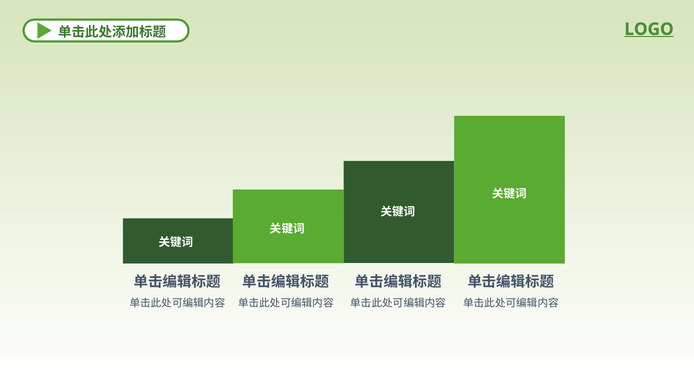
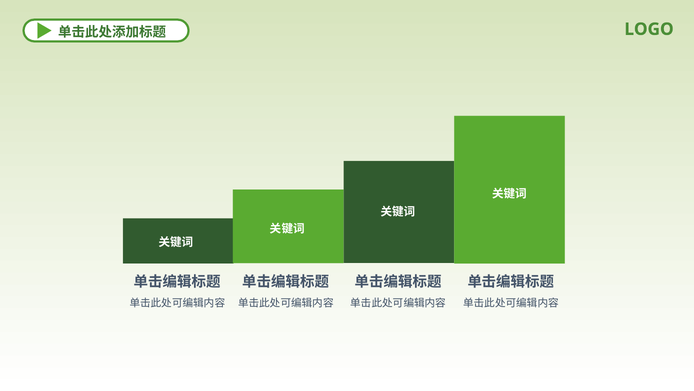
LOGO underline: present -> none
